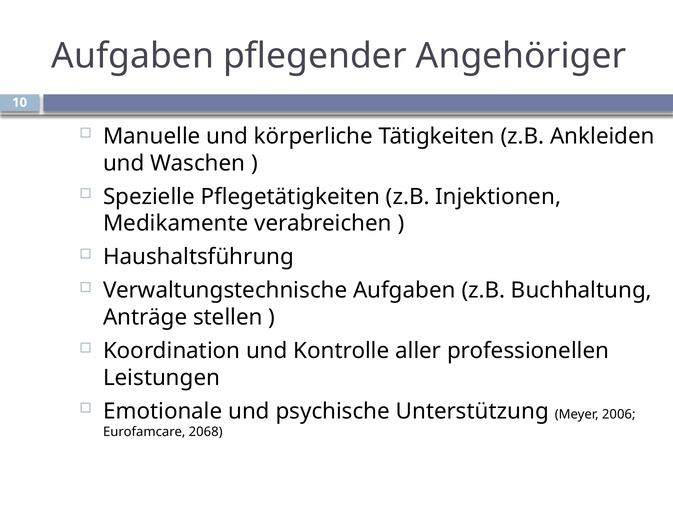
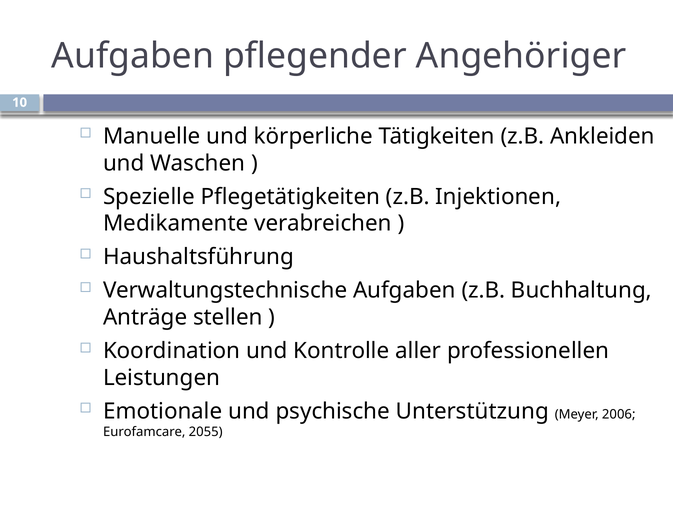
2068: 2068 -> 2055
